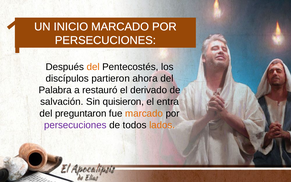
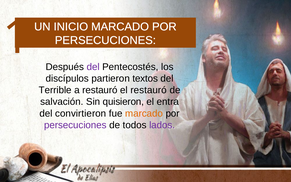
del at (93, 67) colour: orange -> purple
ahora: ahora -> textos
Palabra: Palabra -> Terrible
el derivado: derivado -> restauró
preguntaron: preguntaron -> convirtieron
lados colour: orange -> purple
